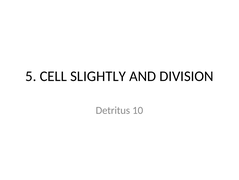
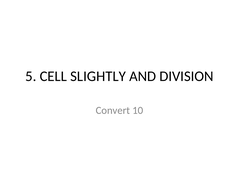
Detritus: Detritus -> Convert
